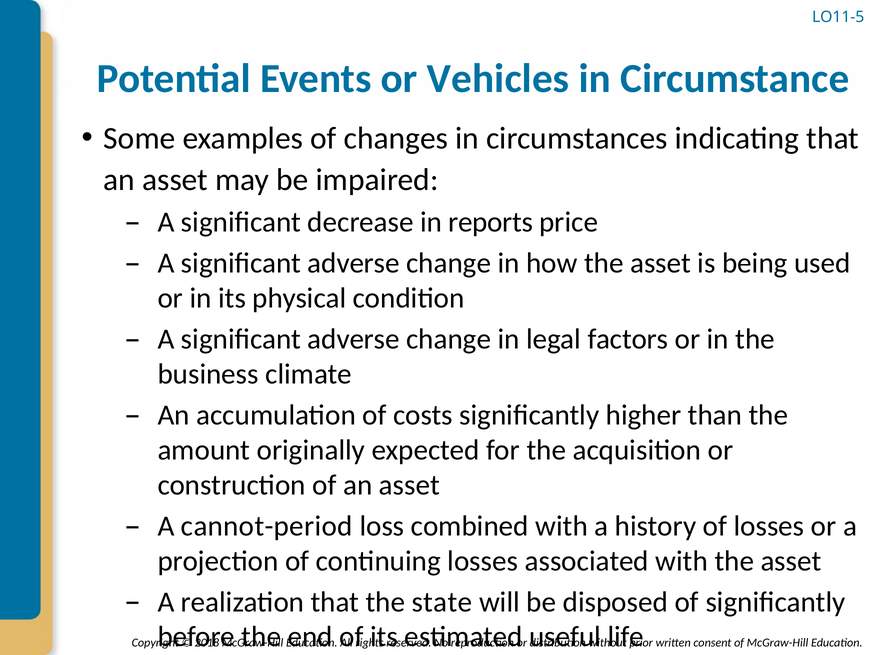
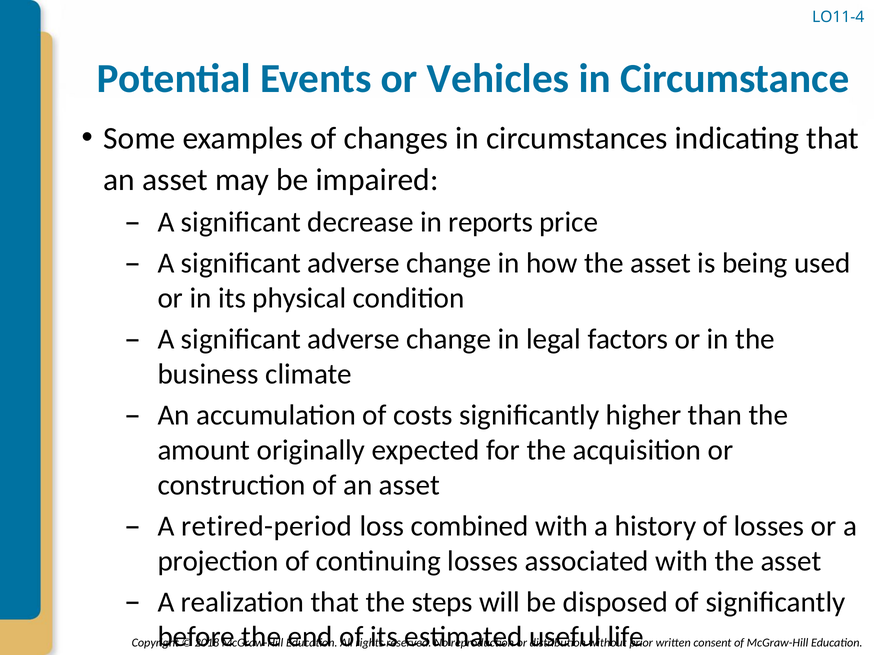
LO11-5: LO11-5 -> LO11-4
cannot-period: cannot-period -> retired-period
state: state -> steps
